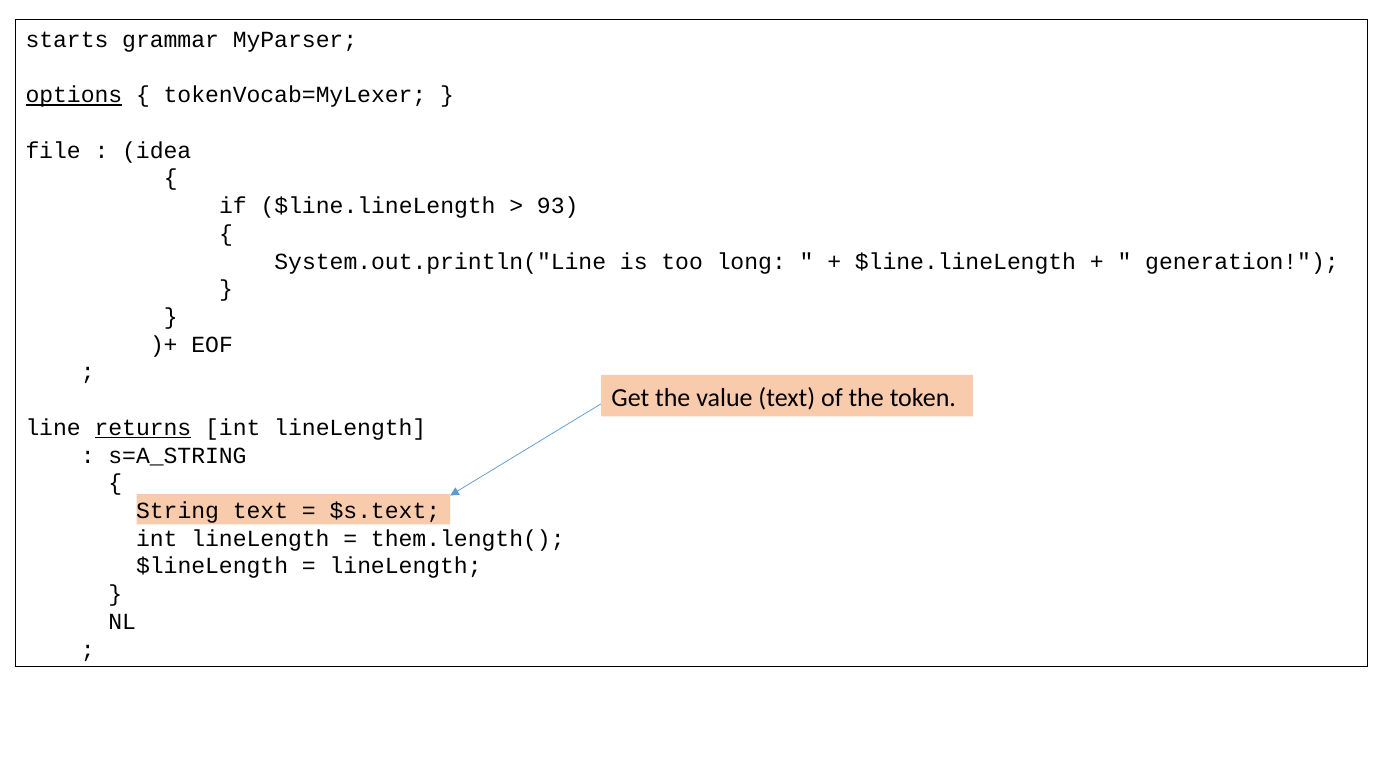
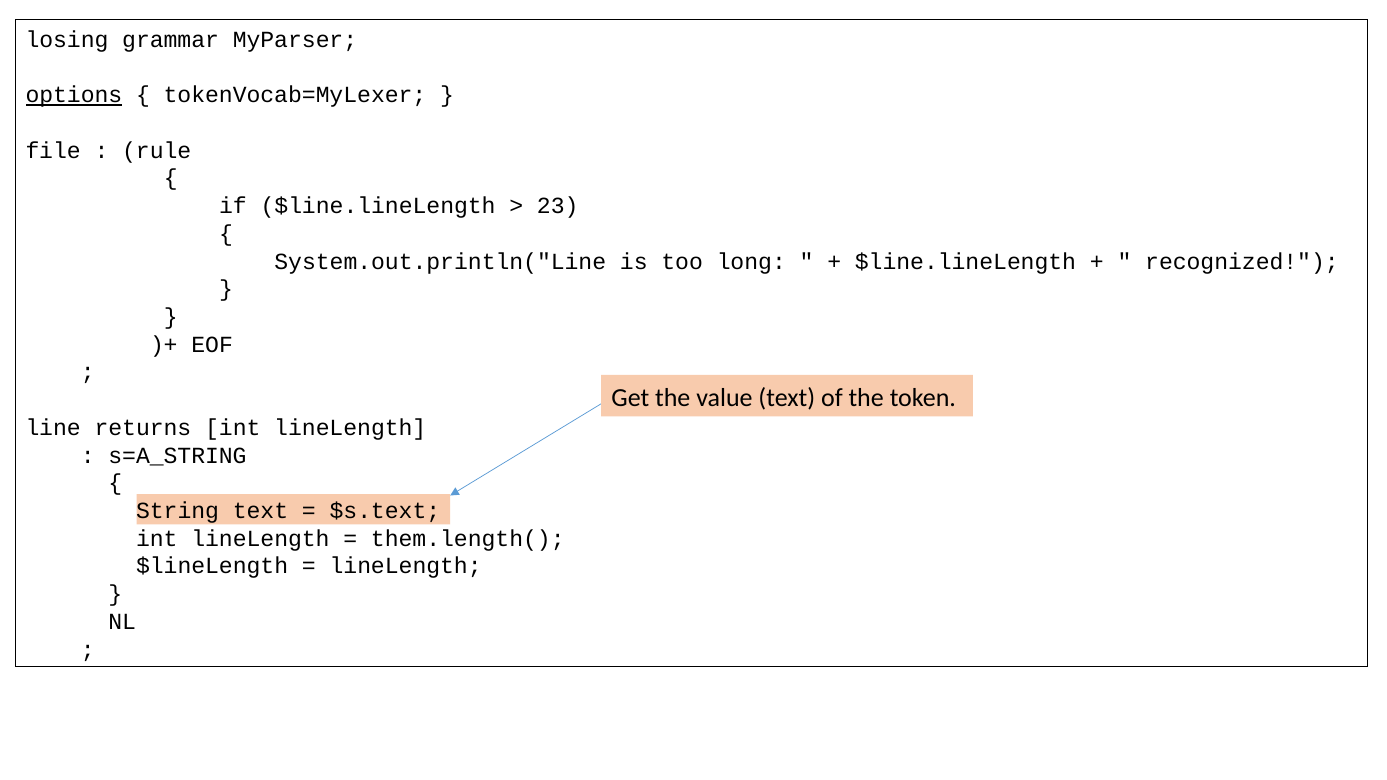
starts: starts -> losing
idea: idea -> rule
93: 93 -> 23
generation: generation -> recognized
returns underline: present -> none
